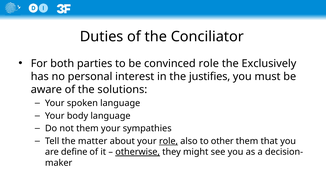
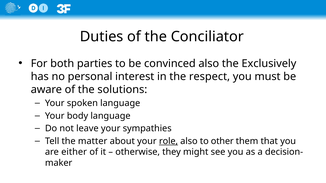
convinced role: role -> also
justifies: justifies -> respect
not them: them -> leave
define: define -> either
otherwise underline: present -> none
